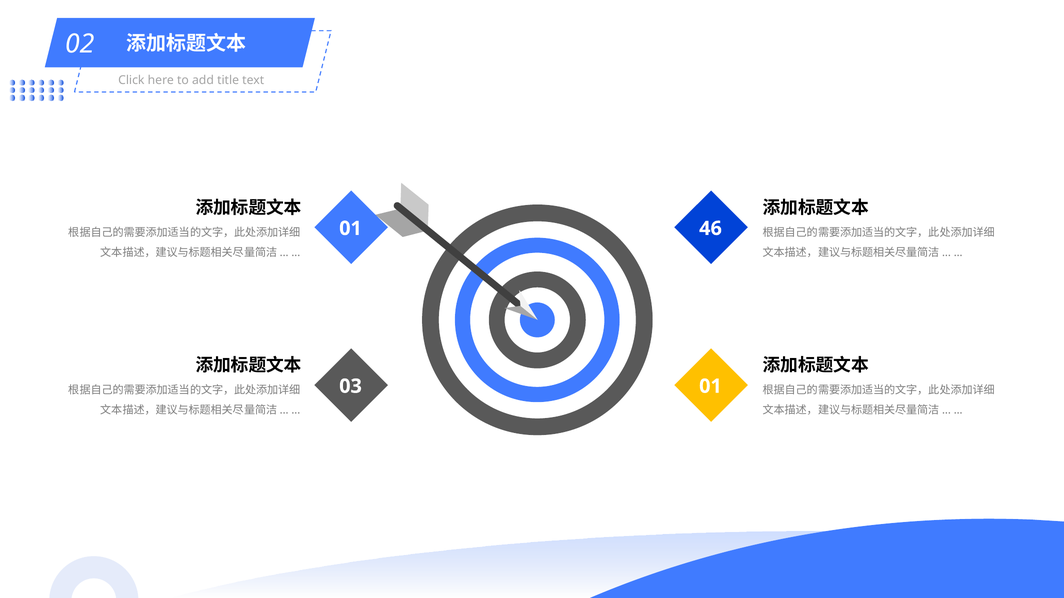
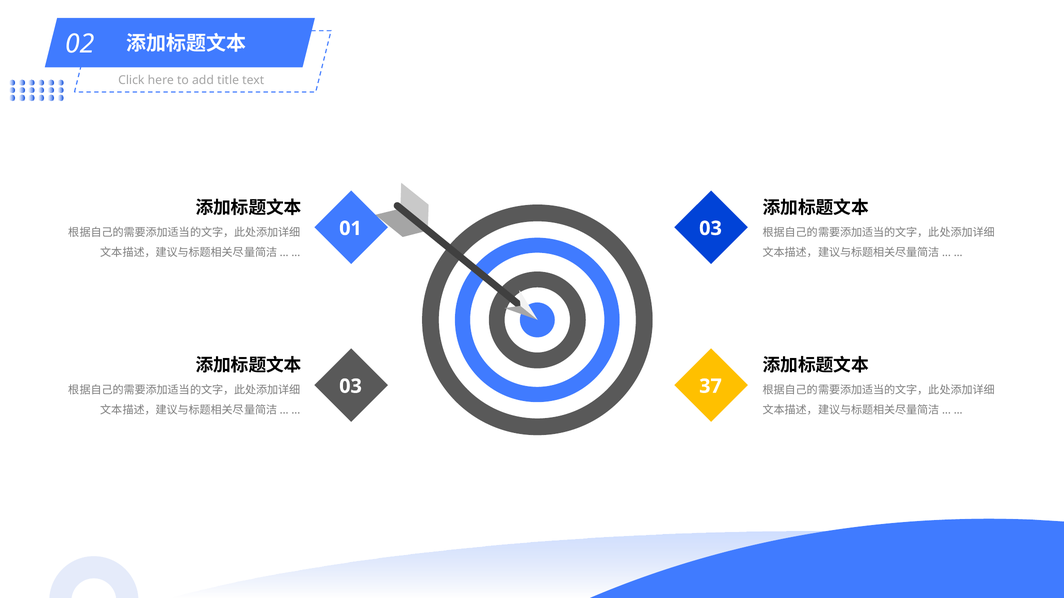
01 46: 46 -> 03
03 01: 01 -> 37
